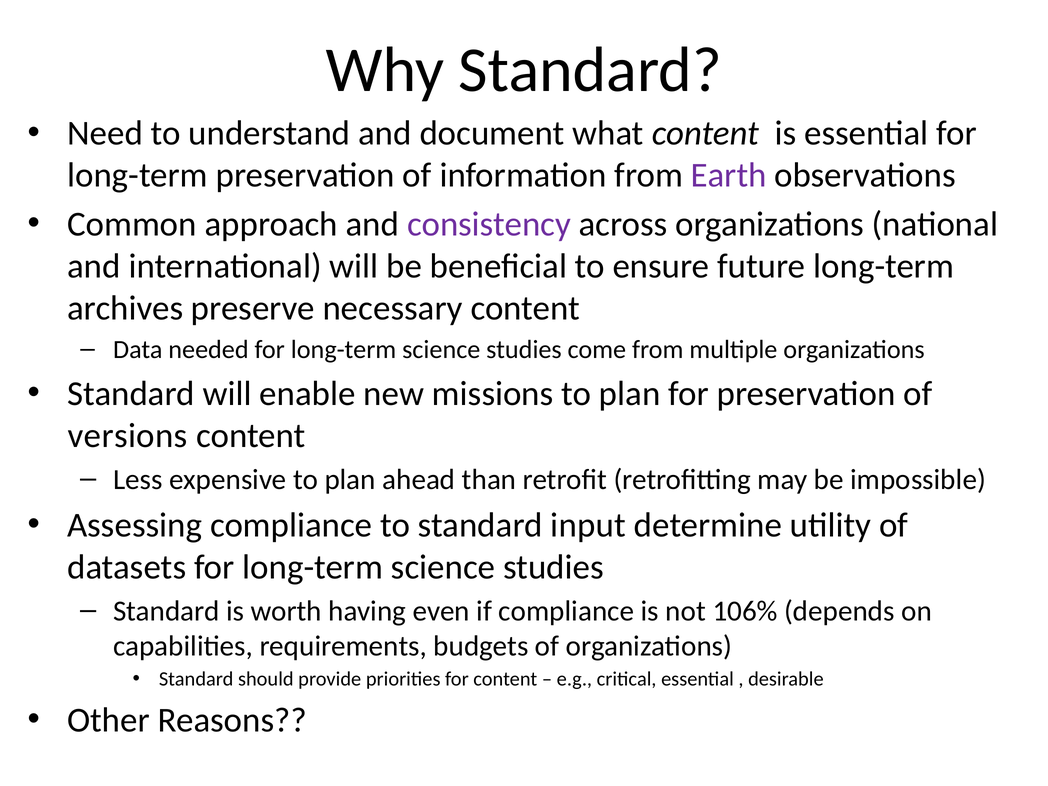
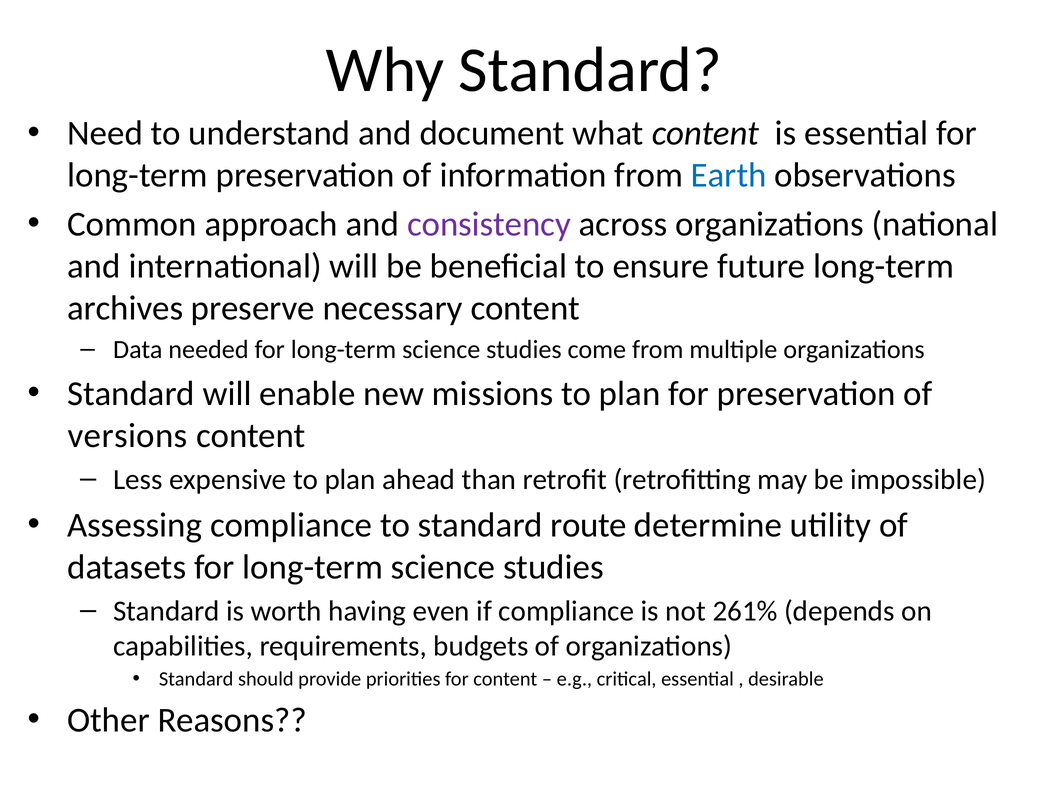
Earth colour: purple -> blue
input: input -> route
106%: 106% -> 261%
